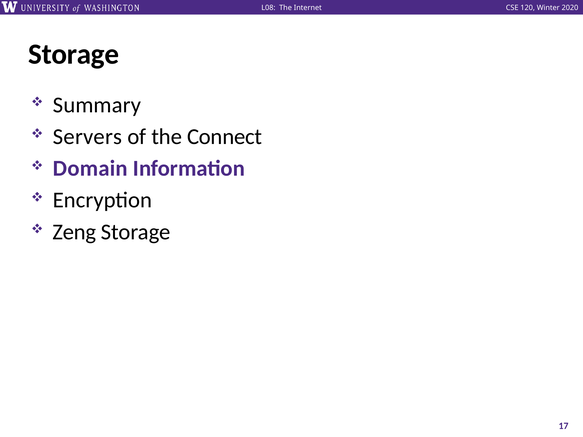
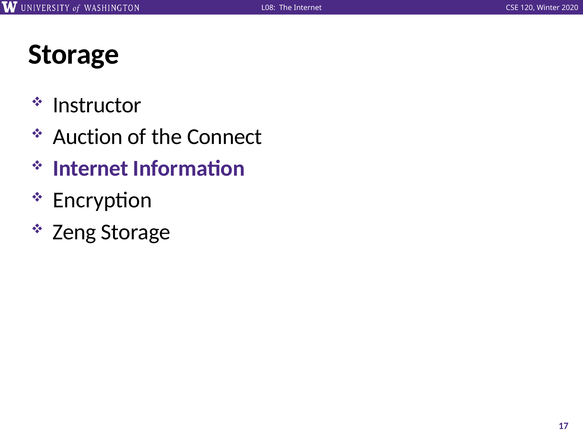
Summary: Summary -> Instructor
Servers: Servers -> Auction
Domain at (90, 168): Domain -> Internet
